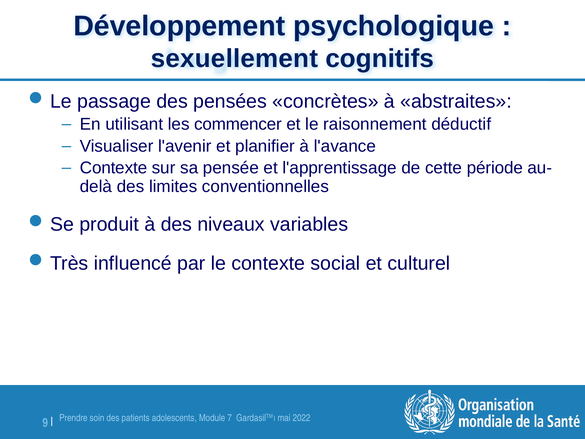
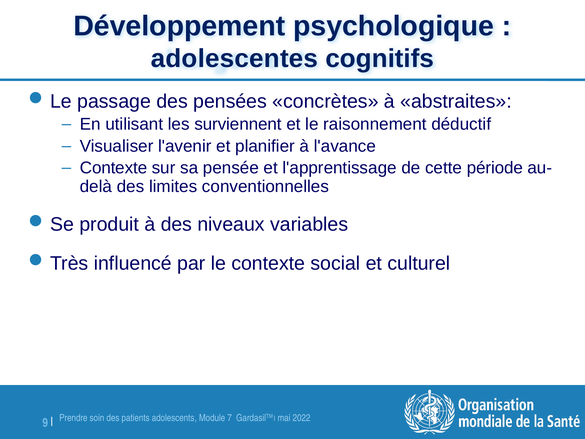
sexuellement: sexuellement -> adolescentes
commencer: commencer -> surviennent
